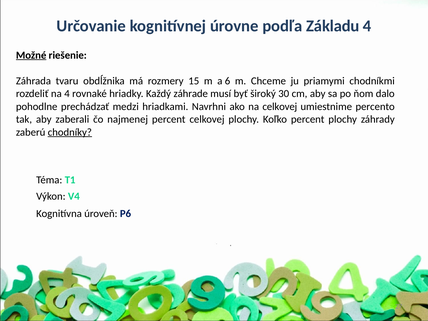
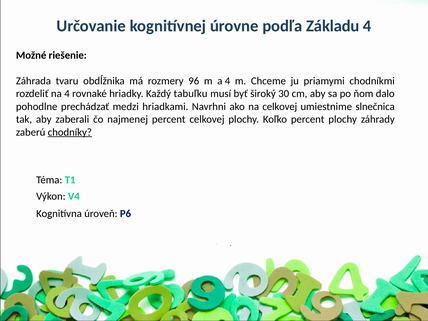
Možné underline: present -> none
15: 15 -> 96
a 6: 6 -> 4
záhrade: záhrade -> tabuľku
percento: percento -> slnečnica
